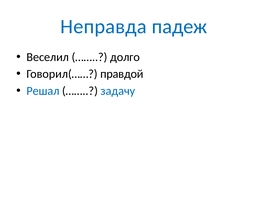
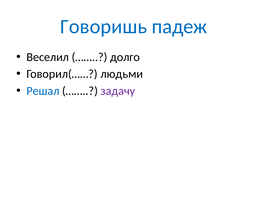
Неправда: Неправда -> Говоришь
правдой: правдой -> людьми
задачу colour: blue -> purple
